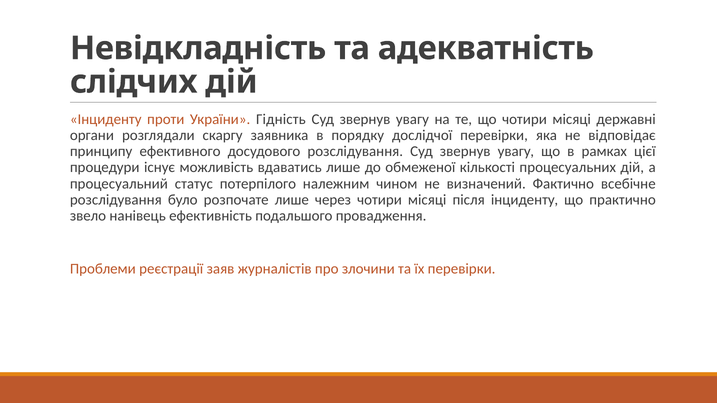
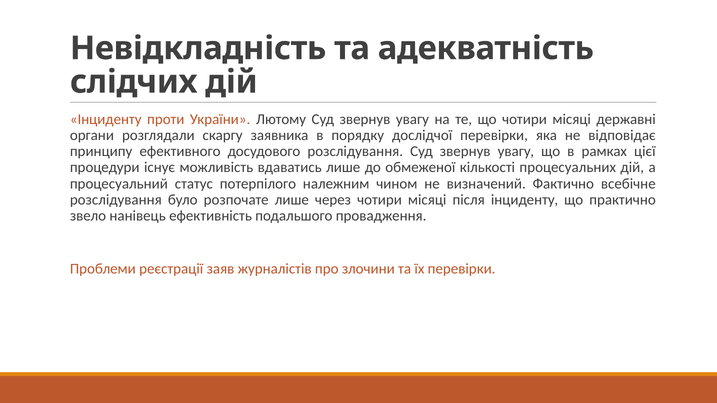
Гідність: Гідність -> Лютому
